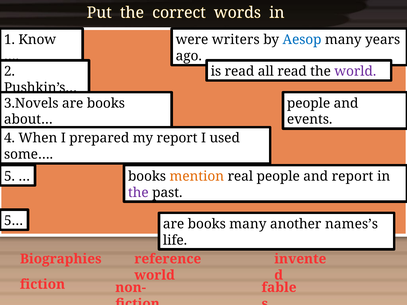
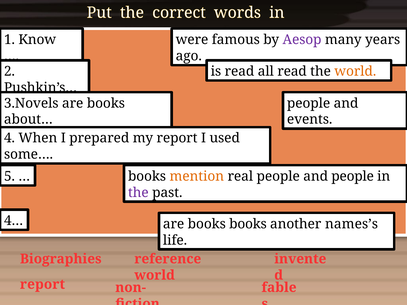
writers: writers -> famous
Aesop colour: blue -> purple
world at (355, 71) colour: purple -> orange
and report: report -> people
5…: 5… -> 4…
books many: many -> books
fiction at (43, 285): fiction -> report
